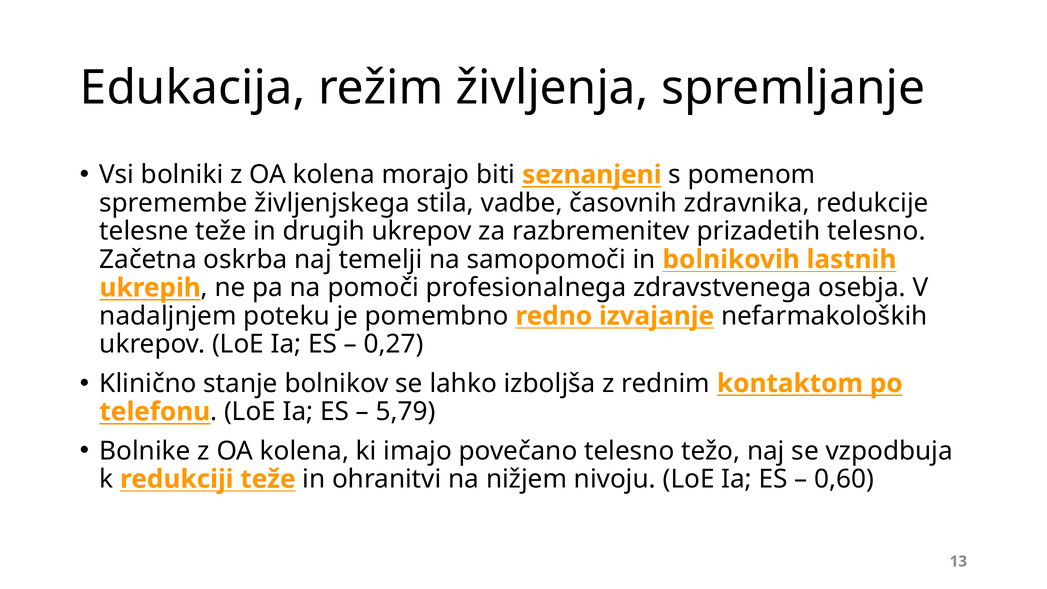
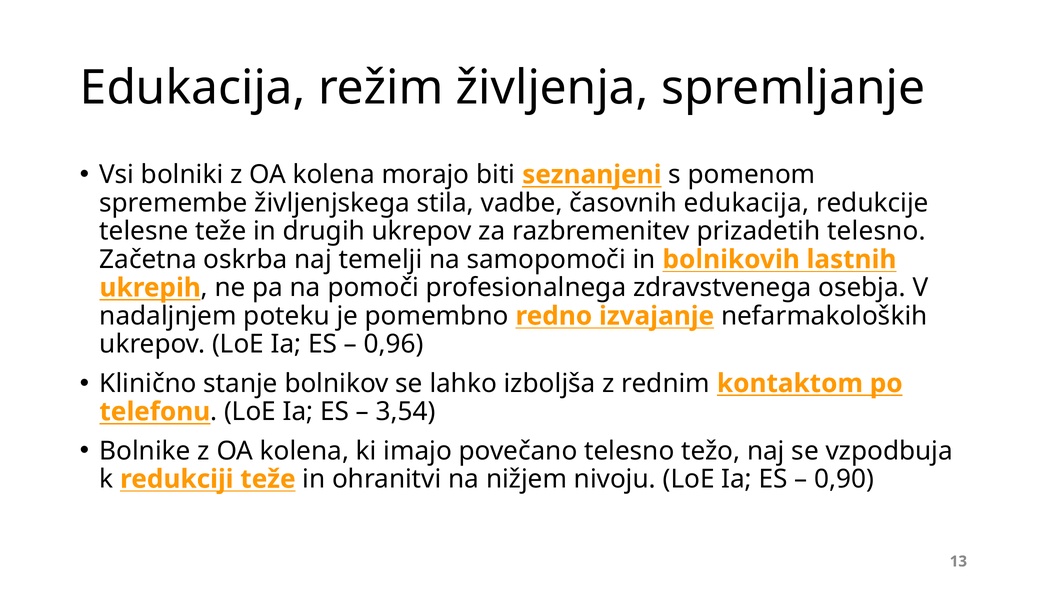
časovnih zdravnika: zdravnika -> edukacija
0,27: 0,27 -> 0,96
5,79: 5,79 -> 3,54
0,60: 0,60 -> 0,90
